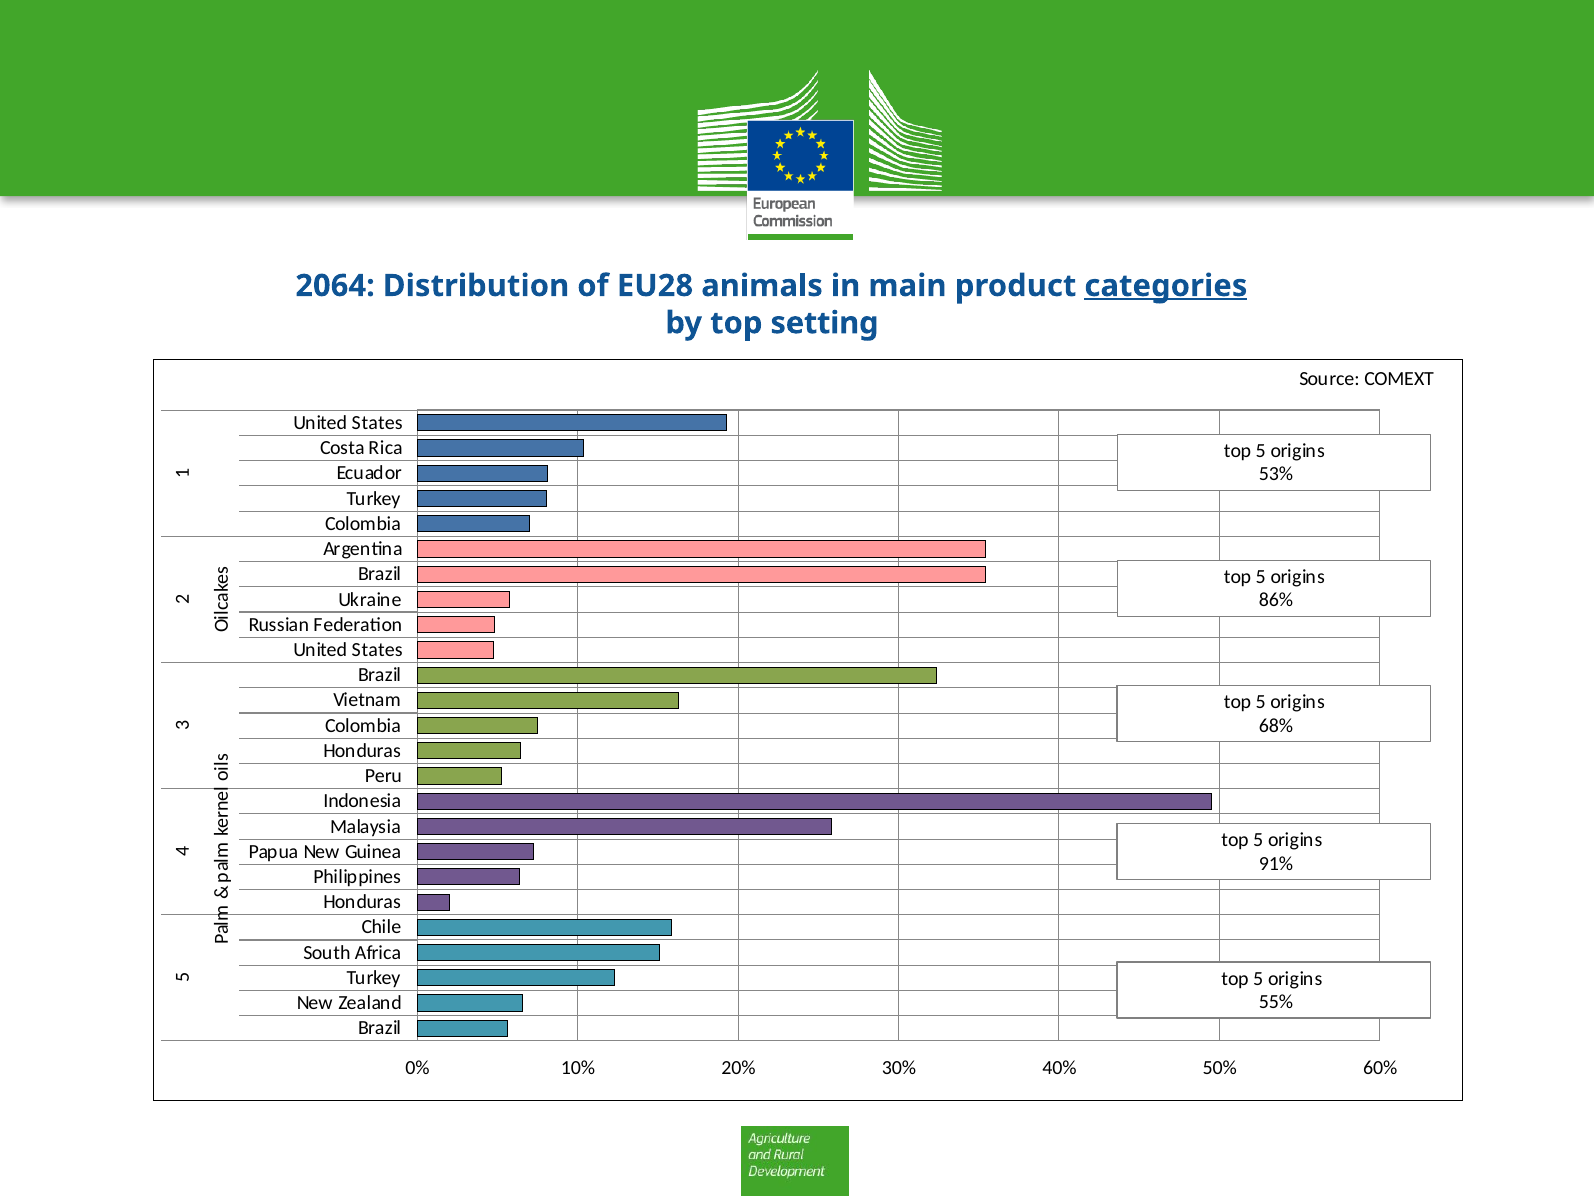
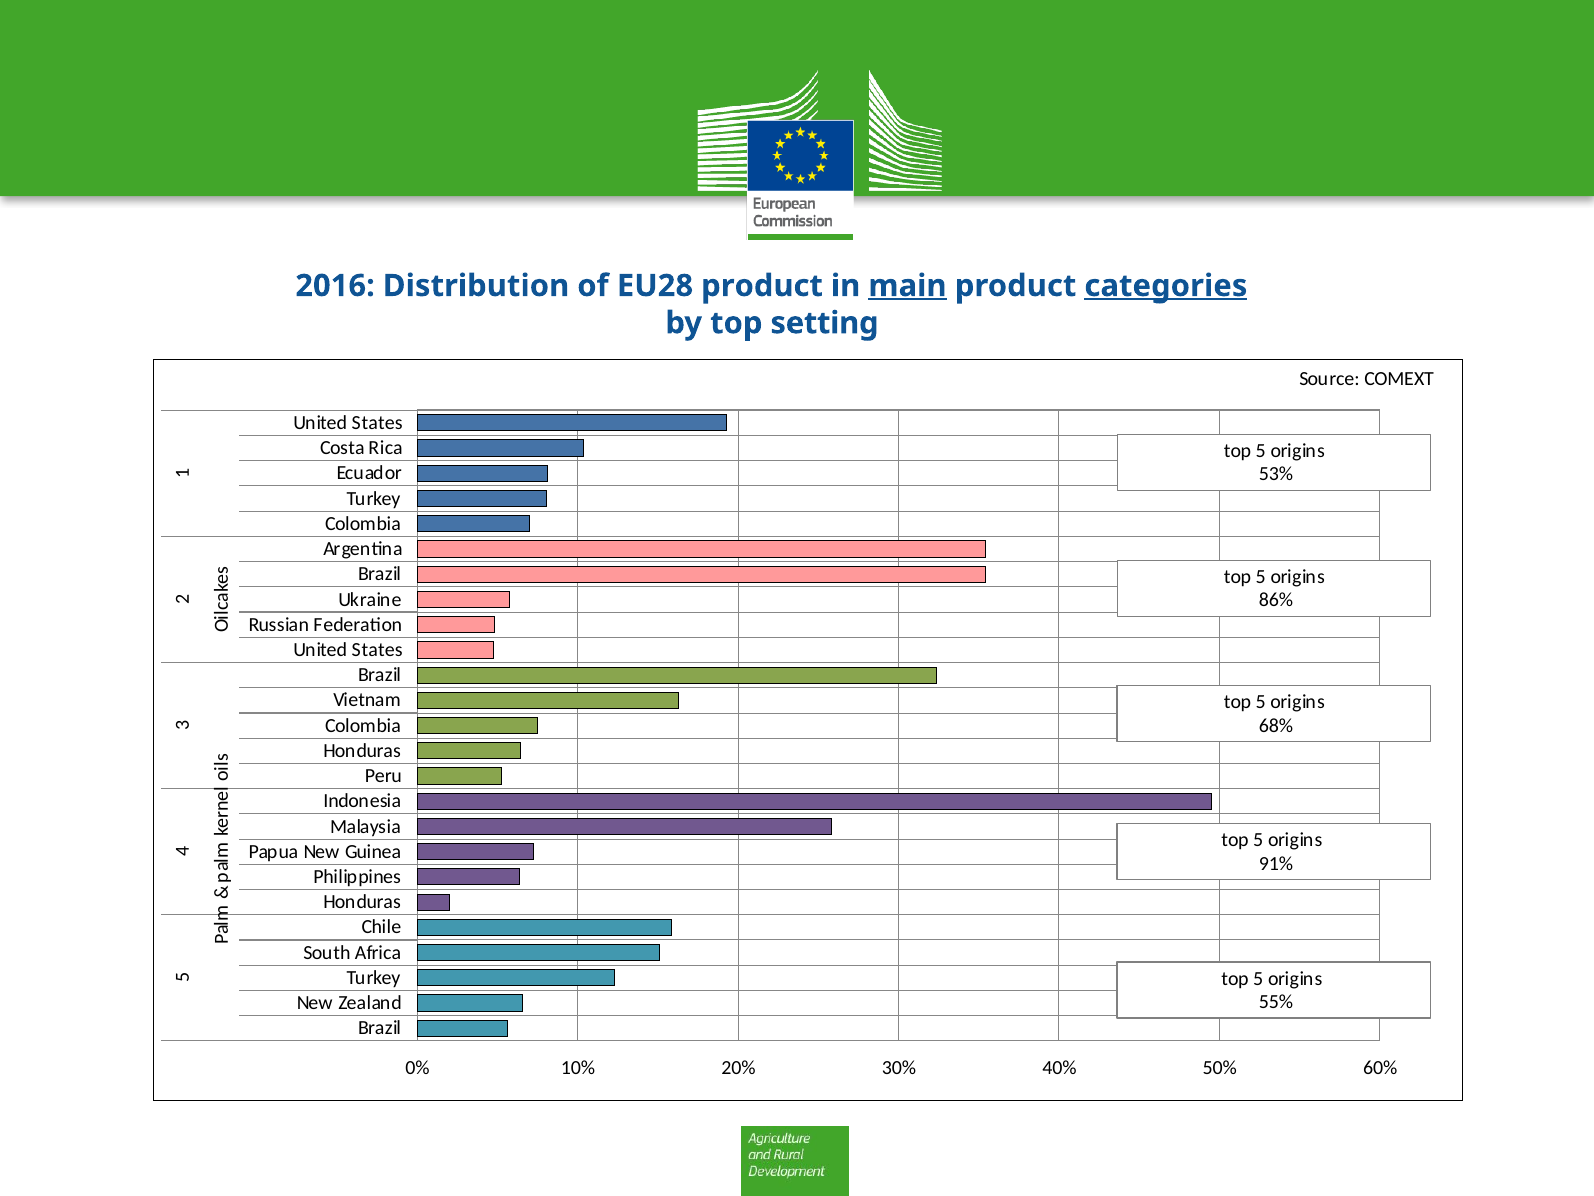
2064: 2064 -> 2016
EU28 animals: animals -> product
main underline: none -> present
